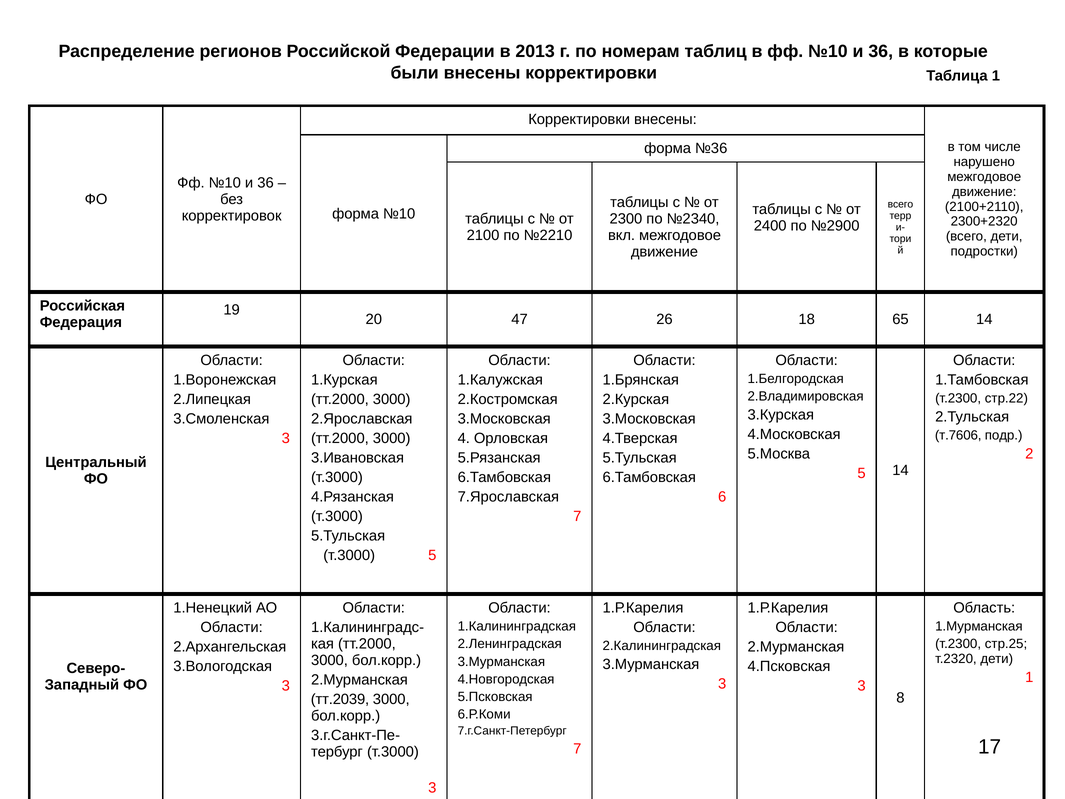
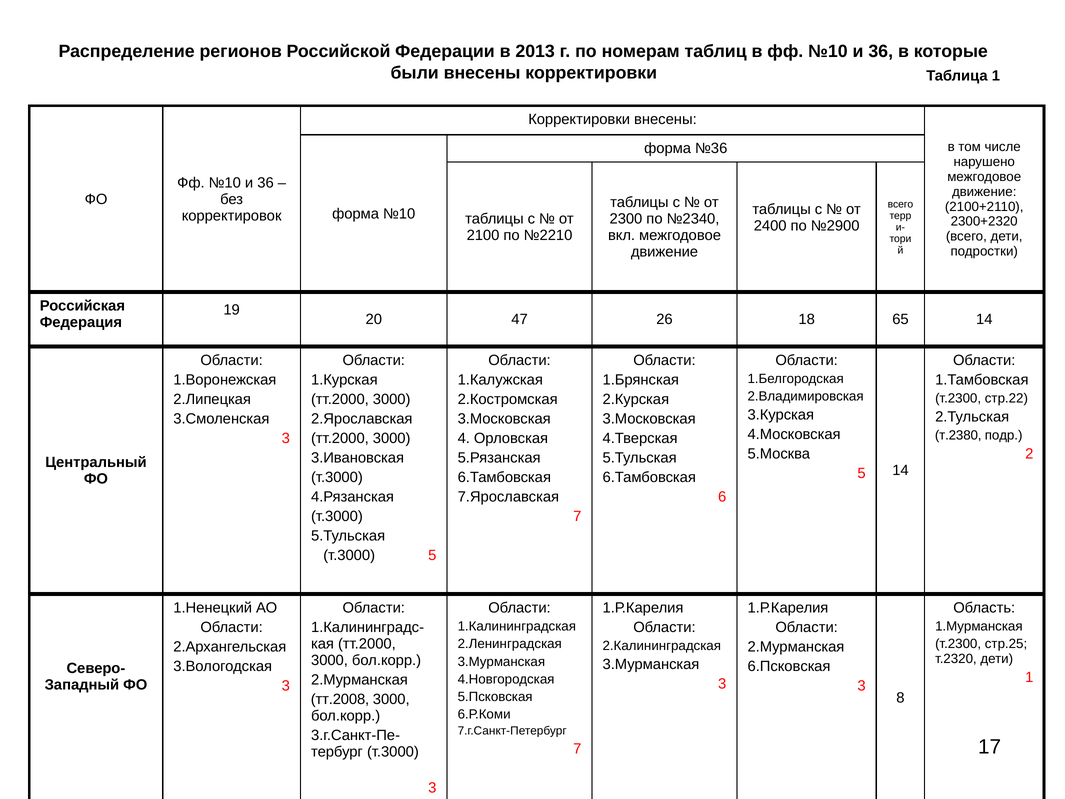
т.7606: т.7606 -> т.2380
4.Псковская: 4.Псковская -> 6.Псковская
тт.2039: тт.2039 -> тт.2008
